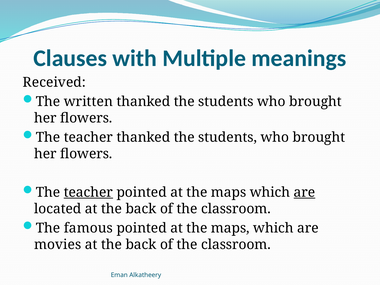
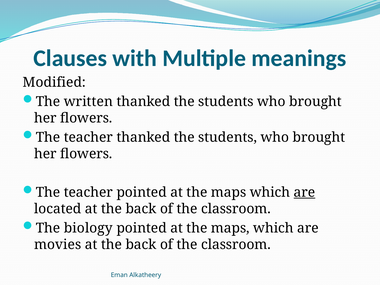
Received: Received -> Modified
teacher at (88, 192) underline: present -> none
famous: famous -> biology
